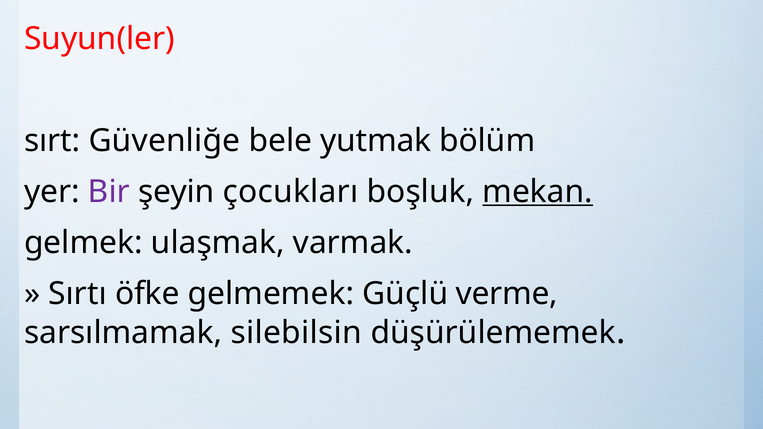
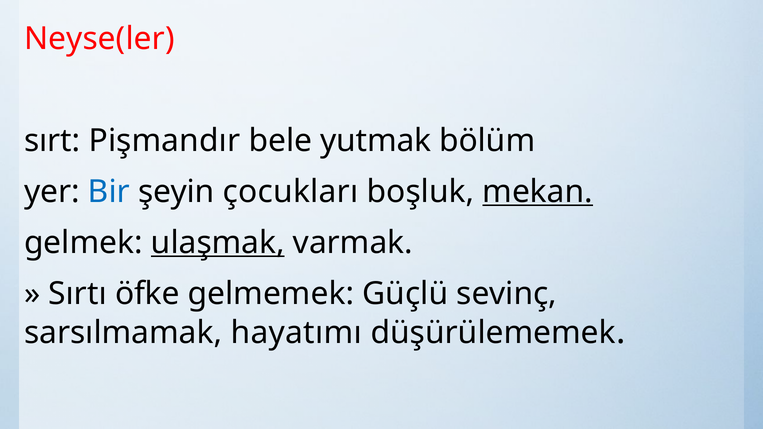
Suyun(ler: Suyun(ler -> Neyse(ler
Güvenliğe: Güvenliğe -> Pişmandır
Bir colour: purple -> blue
ulaşmak underline: none -> present
verme: verme -> sevinç
silebilsin: silebilsin -> hayatımı
